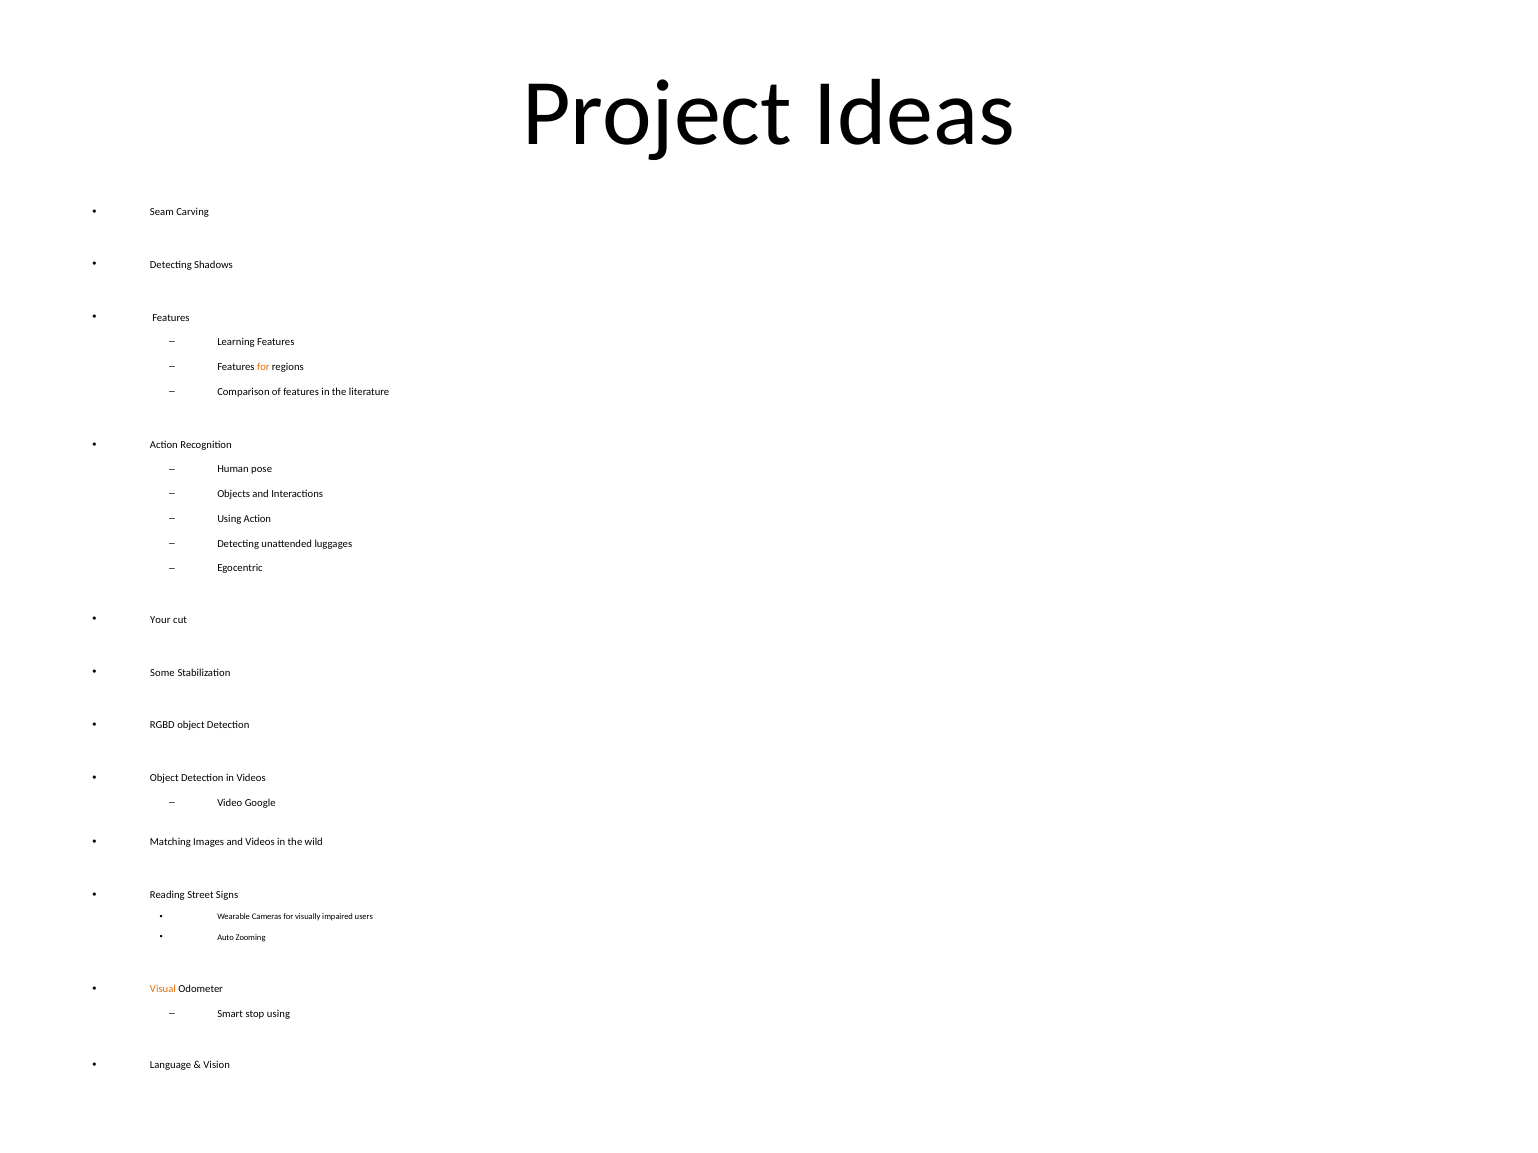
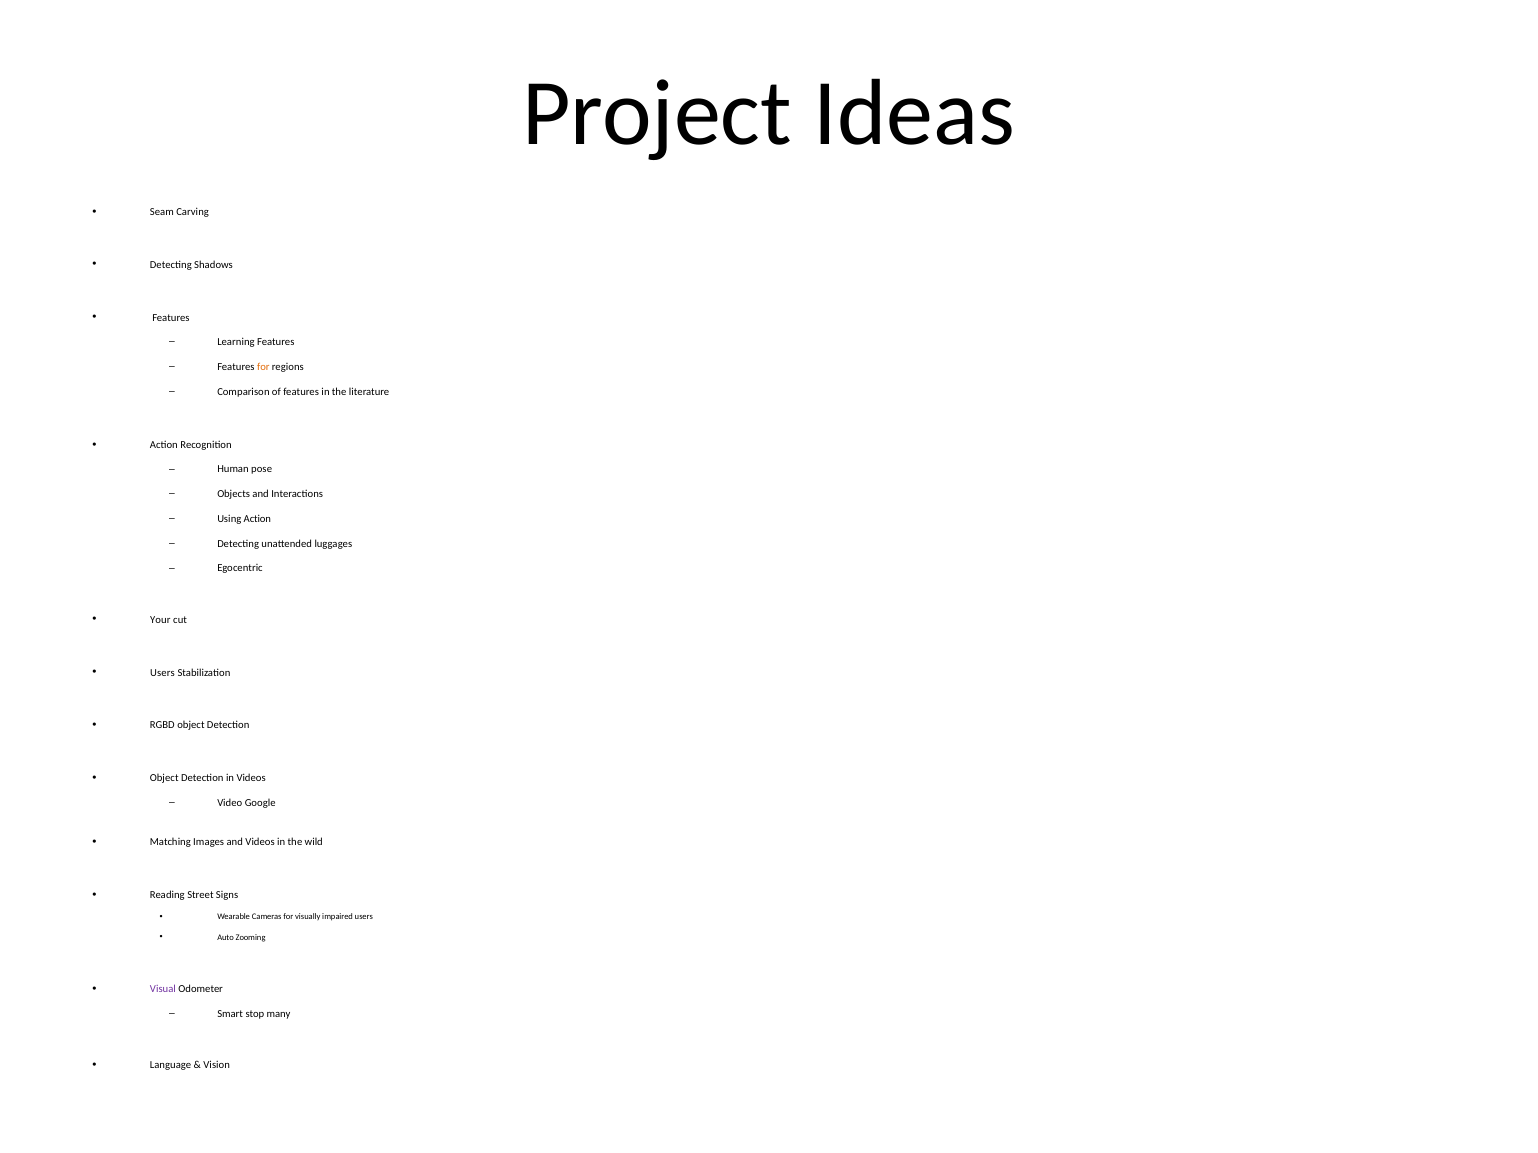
Some at (162, 673): Some -> Users
Visual colour: orange -> purple
stop using: using -> many
